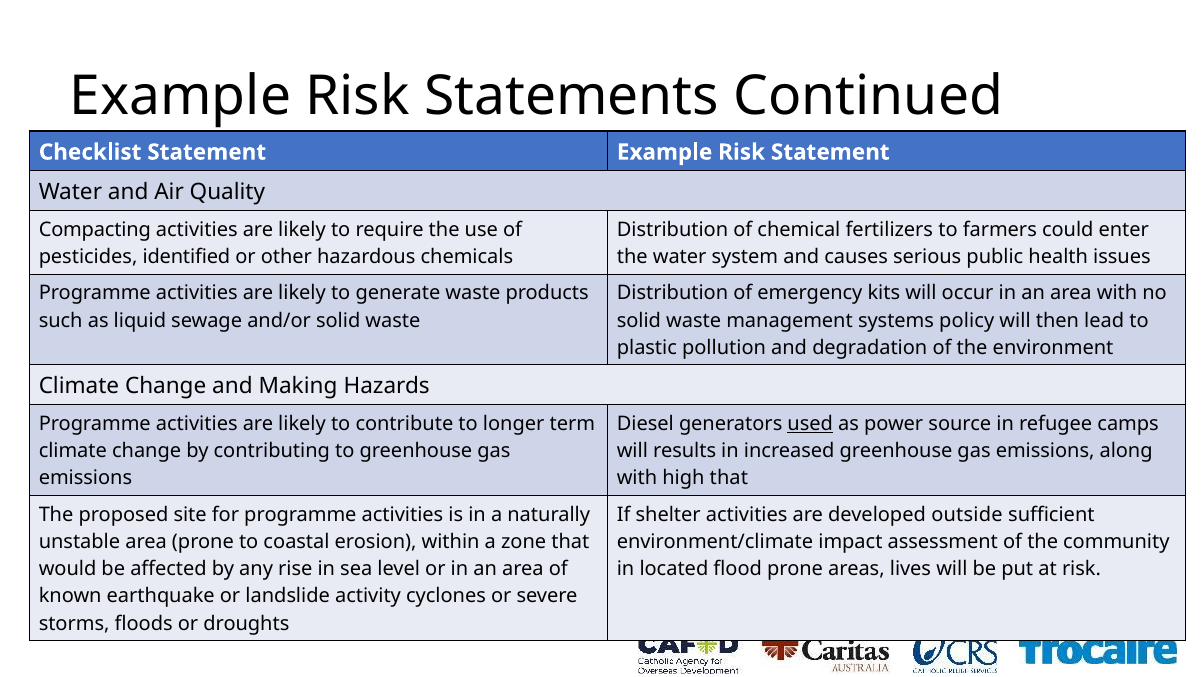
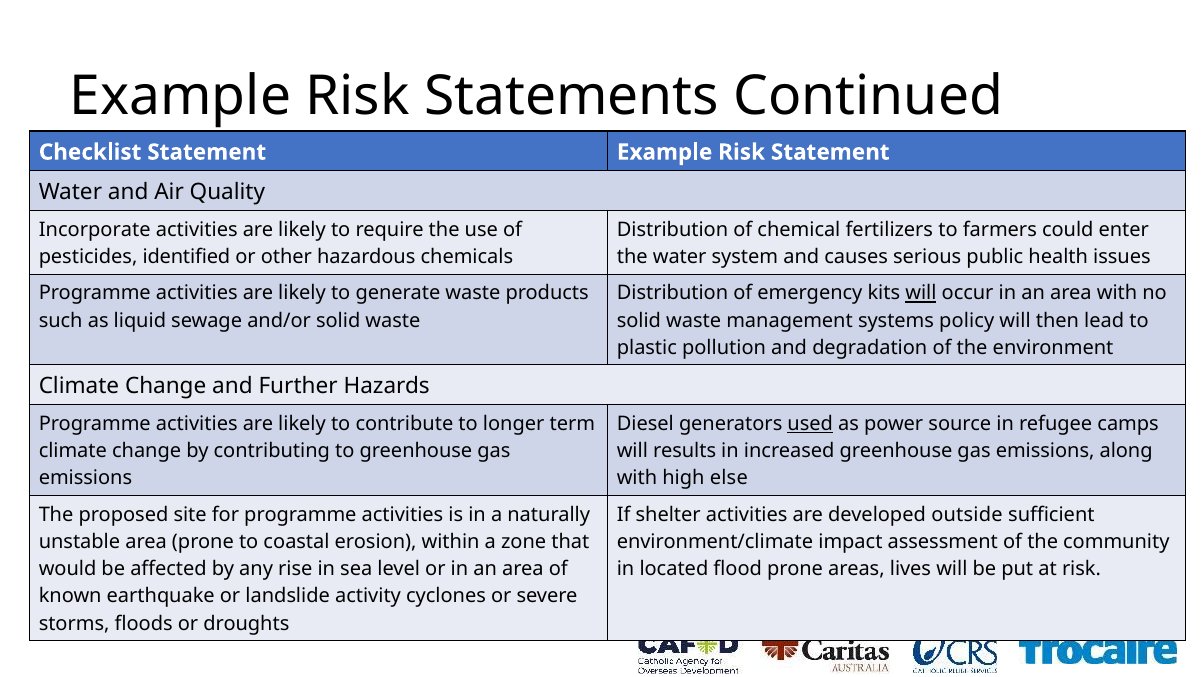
Compacting: Compacting -> Incorporate
will at (921, 293) underline: none -> present
Making: Making -> Further
high that: that -> else
